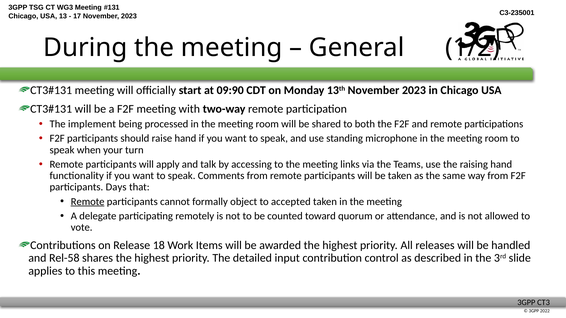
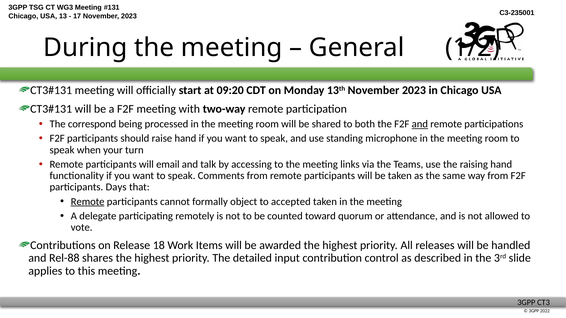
09:90: 09:90 -> 09:20
implement: implement -> correspond
and at (420, 124) underline: none -> present
apply: apply -> email
Rel-58: Rel-58 -> Rel-88
